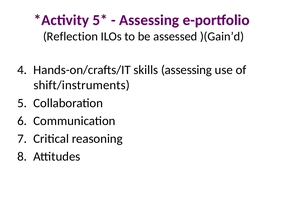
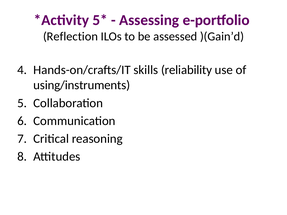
skills assessing: assessing -> reliability
shift/instruments: shift/instruments -> using/instruments
